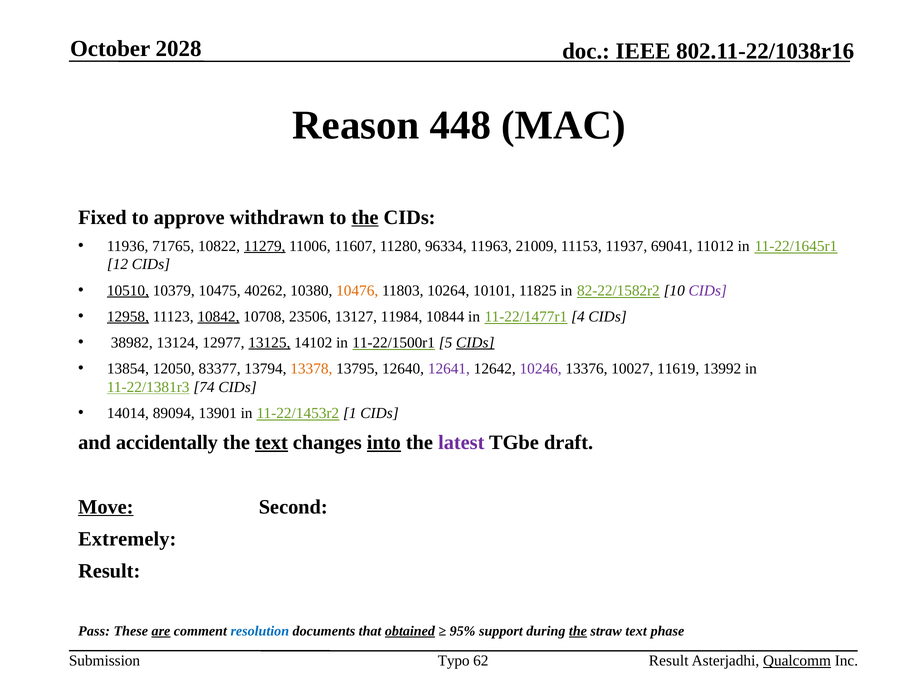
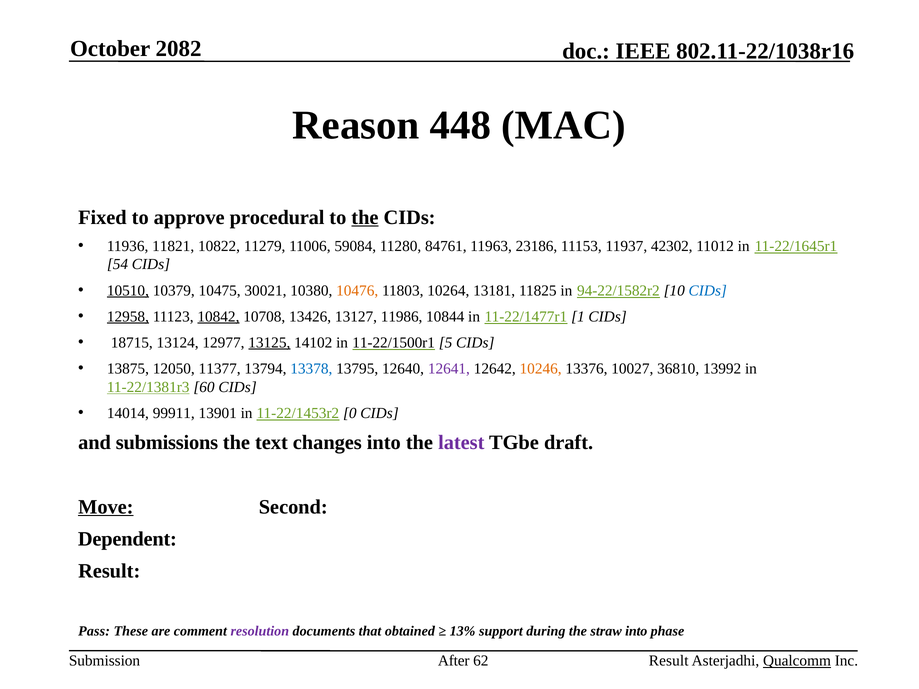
2028: 2028 -> 2082
withdrawn: withdrawn -> procedural
71765: 71765 -> 11821
11279 underline: present -> none
11607: 11607 -> 59084
96334: 96334 -> 84761
21009: 21009 -> 23186
69041: 69041 -> 42302
12: 12 -> 54
40262: 40262 -> 30021
10101: 10101 -> 13181
82-22/1582r2: 82-22/1582r2 -> 94-22/1582r2
CIDs at (708, 291) colour: purple -> blue
23506: 23506 -> 13426
11984: 11984 -> 11986
4: 4 -> 1
38982: 38982 -> 18715
CIDs at (475, 343) underline: present -> none
13854: 13854 -> 13875
83377: 83377 -> 11377
13378 colour: orange -> blue
10246 colour: purple -> orange
11619: 11619 -> 36810
74: 74 -> 60
89094: 89094 -> 99911
1: 1 -> 0
accidentally: accidentally -> submissions
text at (271, 443) underline: present -> none
into at (384, 443) underline: present -> none
Extremely: Extremely -> Dependent
are underline: present -> none
resolution colour: blue -> purple
obtained underline: present -> none
95%: 95% -> 13%
the at (578, 631) underline: present -> none
straw text: text -> into
Typo: Typo -> After
